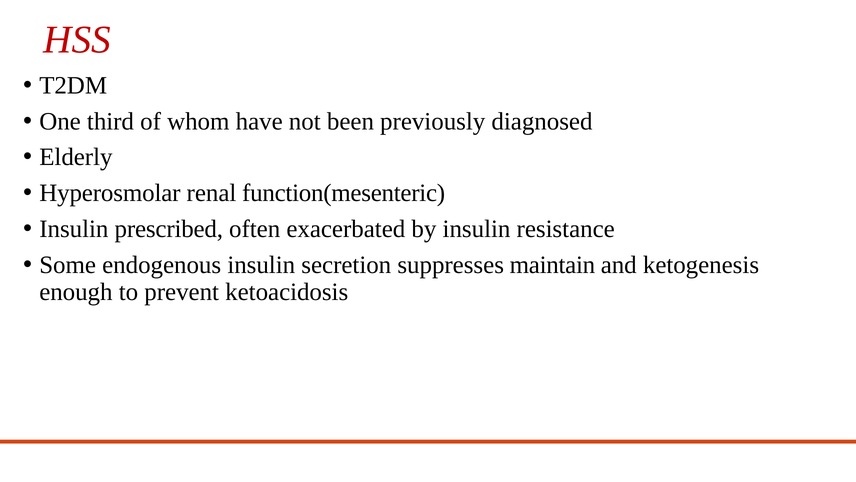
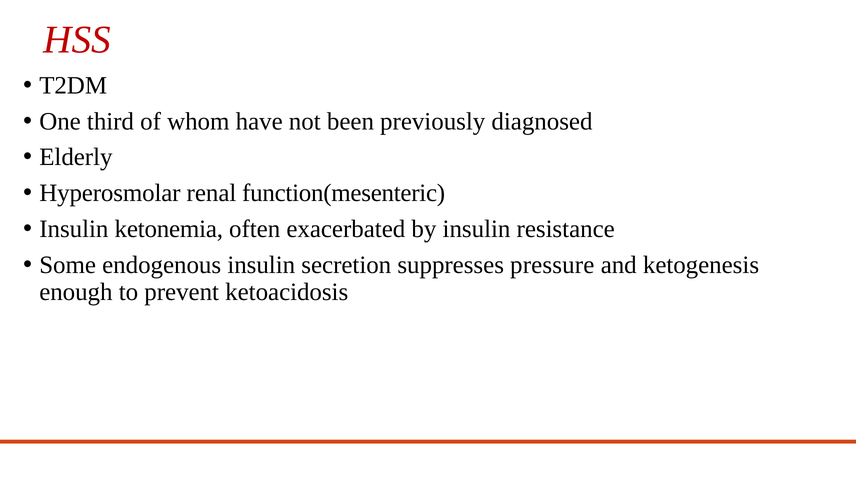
prescribed: prescribed -> ketonemia
maintain: maintain -> pressure
